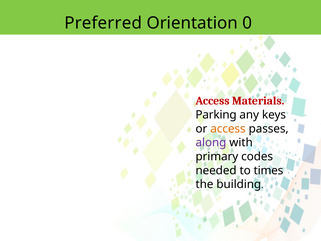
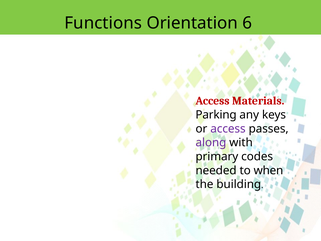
Preferred: Preferred -> Functions
0: 0 -> 6
access at (228, 129) colour: orange -> purple
times: times -> when
